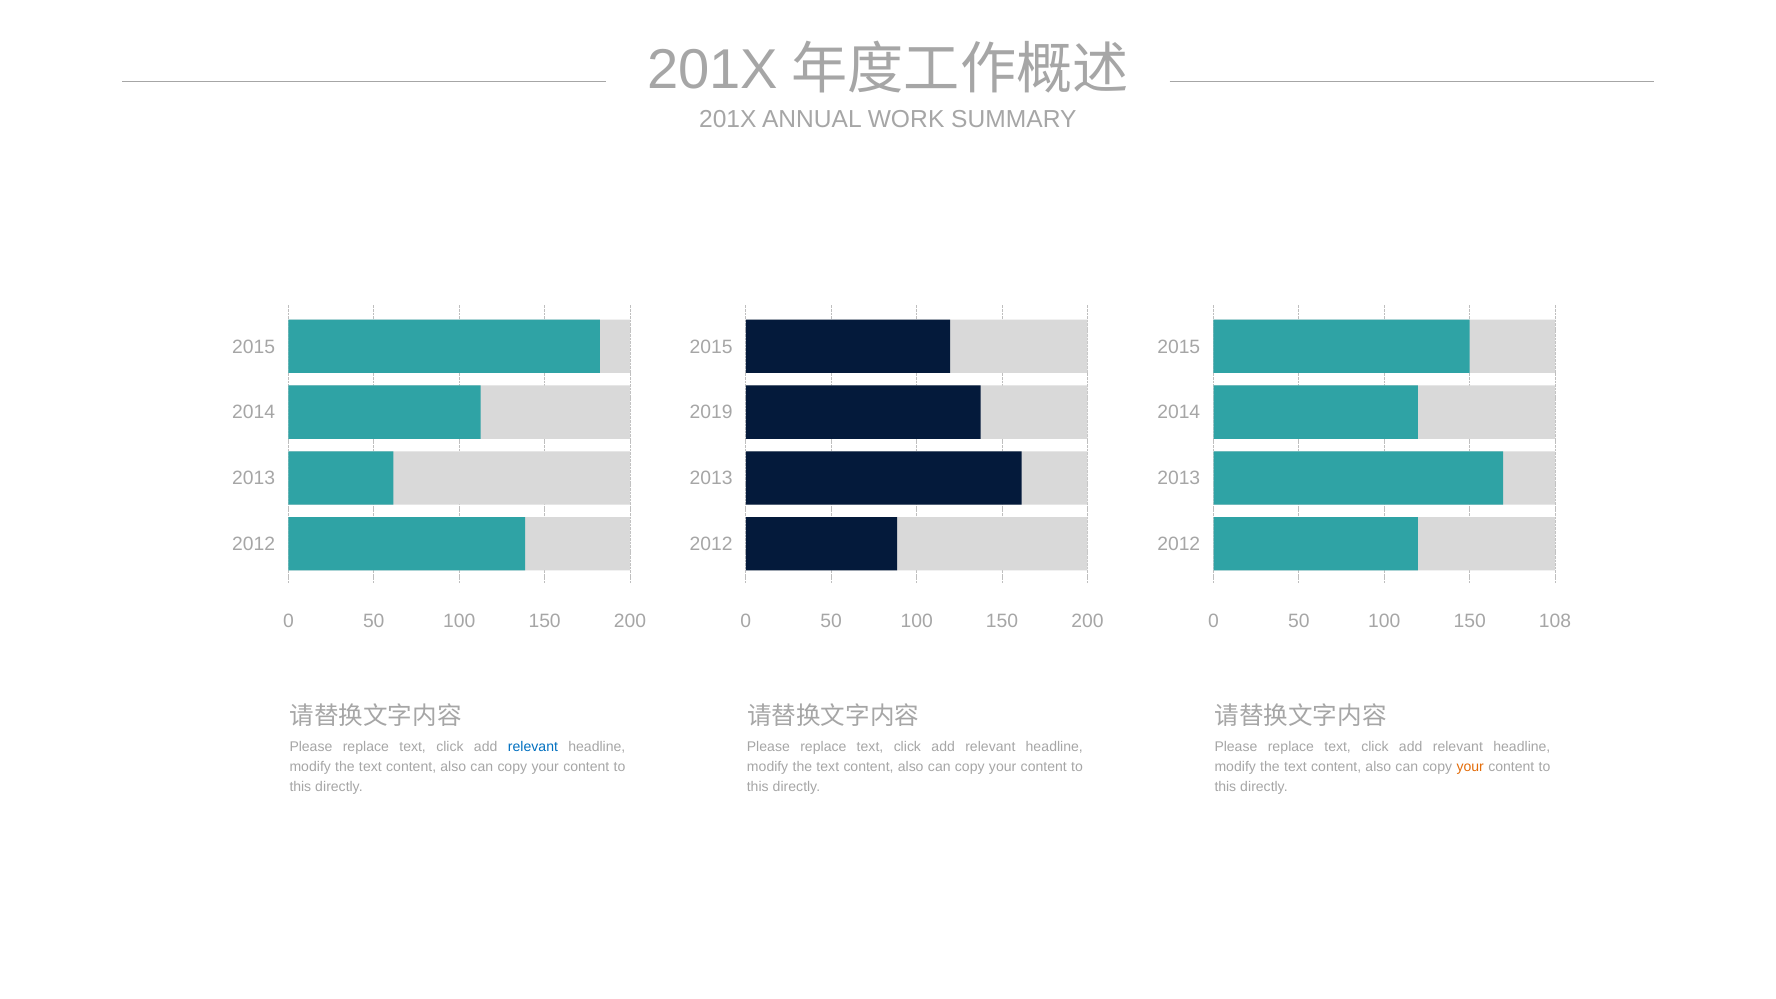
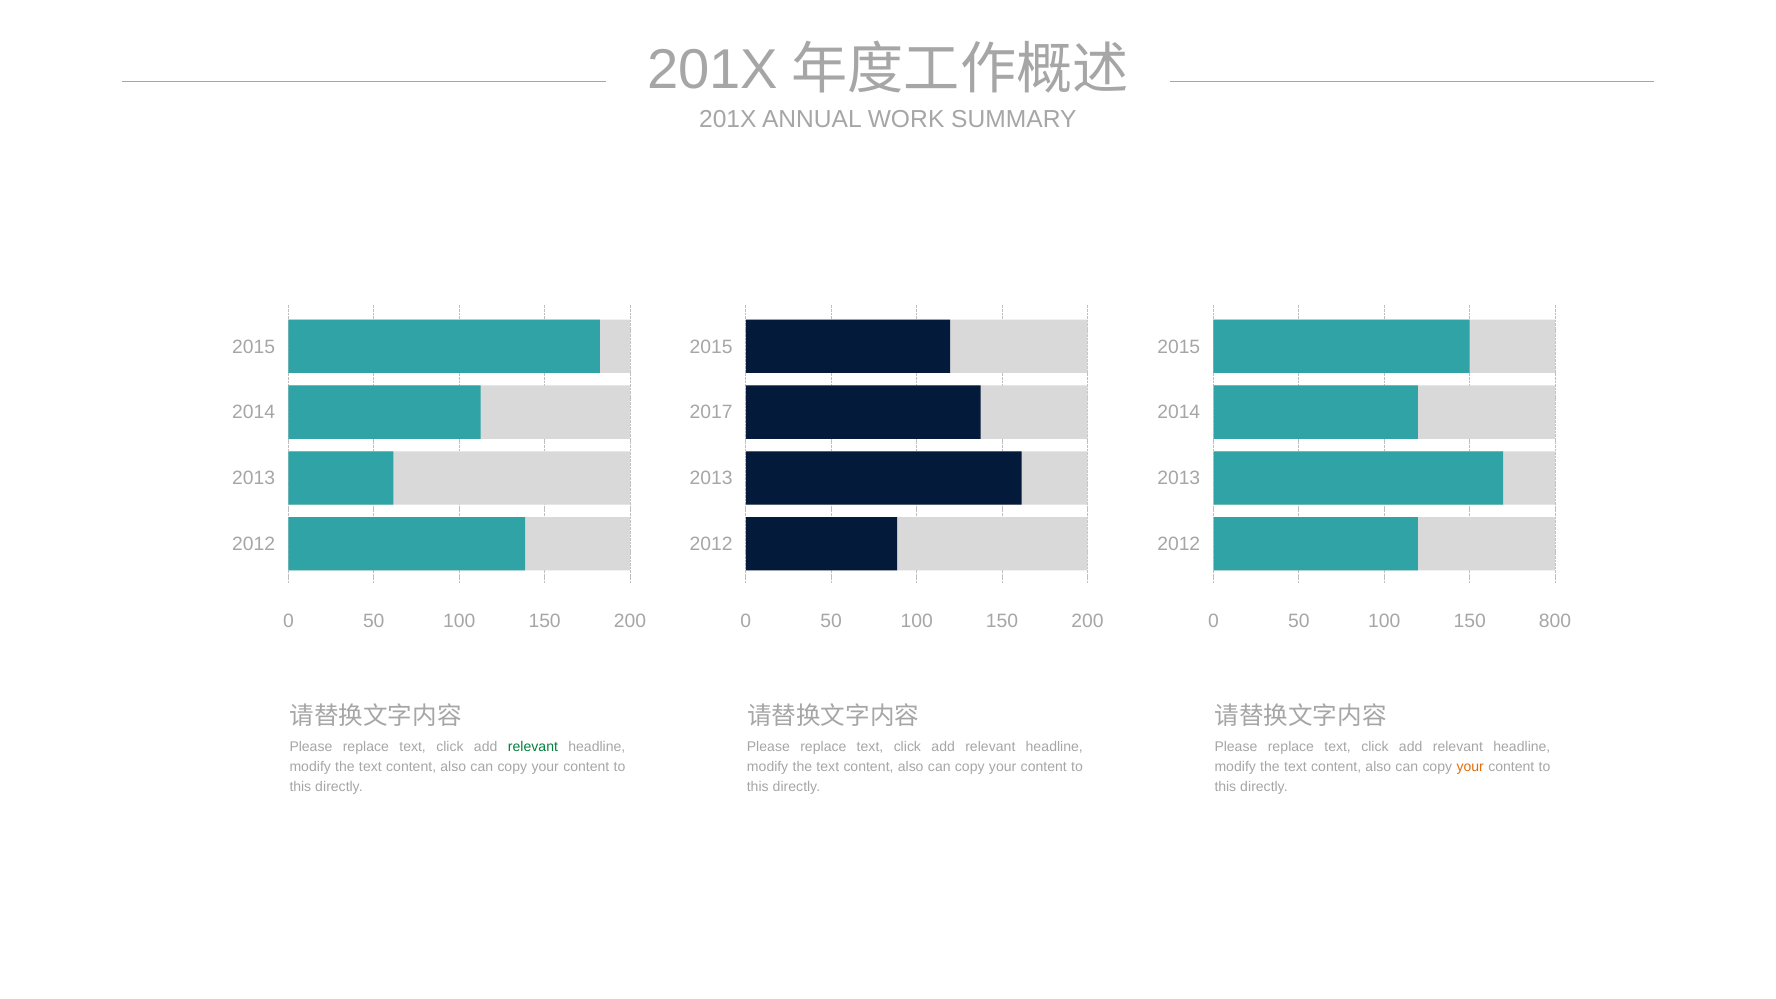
2019: 2019 -> 2017
108: 108 -> 800
relevant at (533, 747) colour: blue -> green
